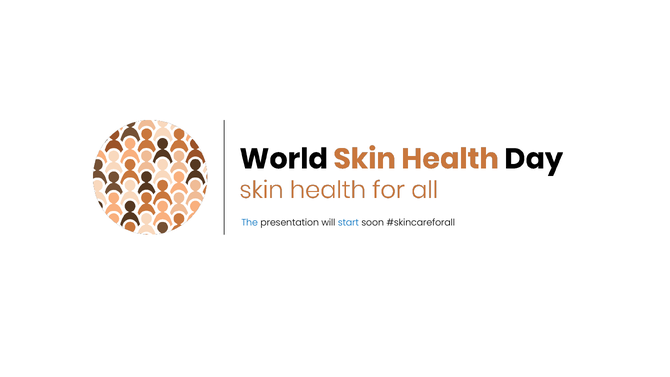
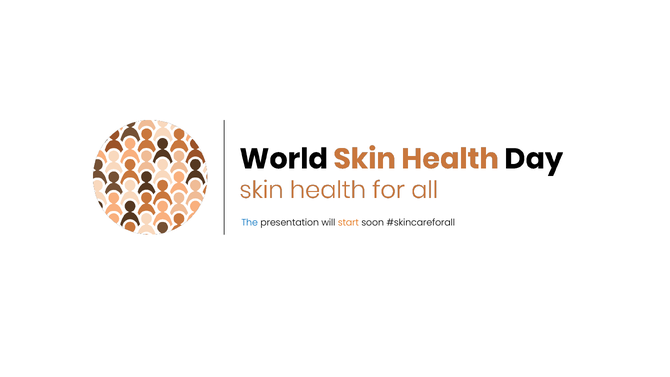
start colour: blue -> orange
